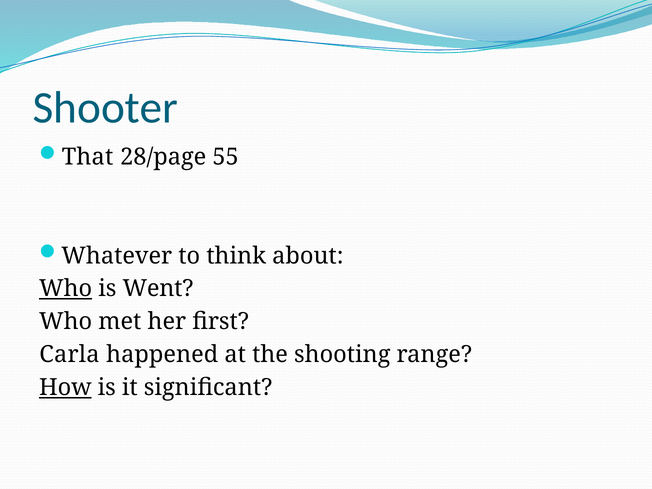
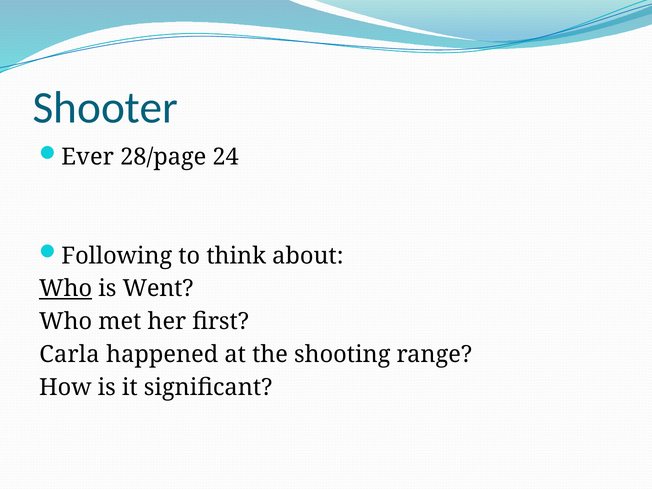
That: That -> Ever
55: 55 -> 24
Whatever: Whatever -> Following
How underline: present -> none
